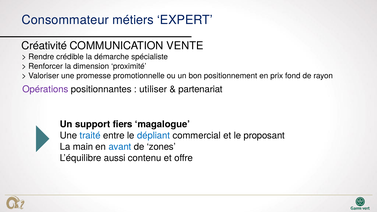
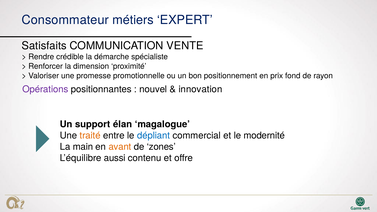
Créativité: Créativité -> Satisfaits
utiliser: utiliser -> nouvel
partenariat: partenariat -> innovation
fiers: fiers -> élan
traité colour: blue -> orange
proposant: proposant -> modernité
avant colour: blue -> orange
